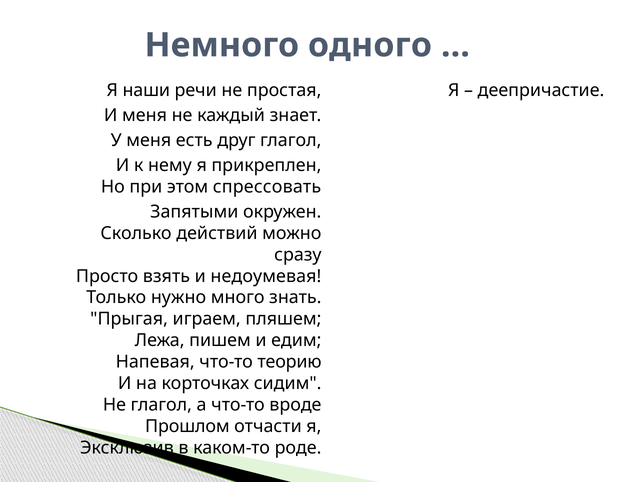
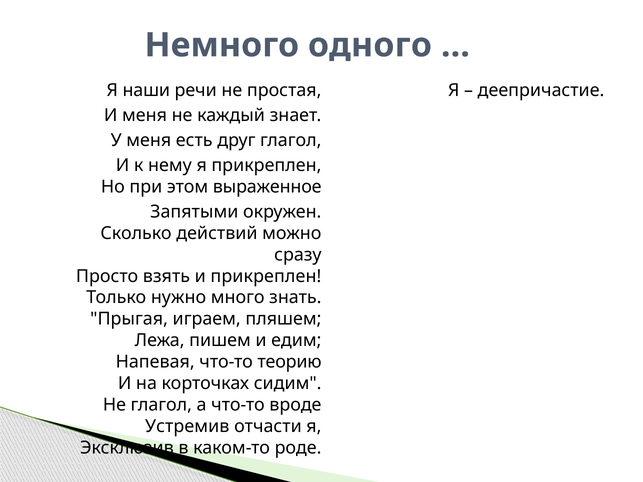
спрессовать: спрессовать -> выраженное
и недоумевая: недоумевая -> прикреплен
Прошлом: Прошлом -> Устремив
